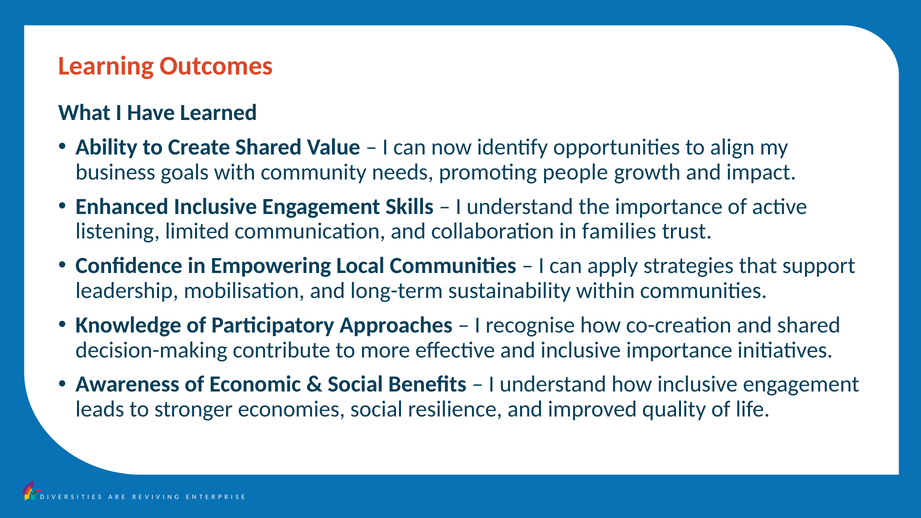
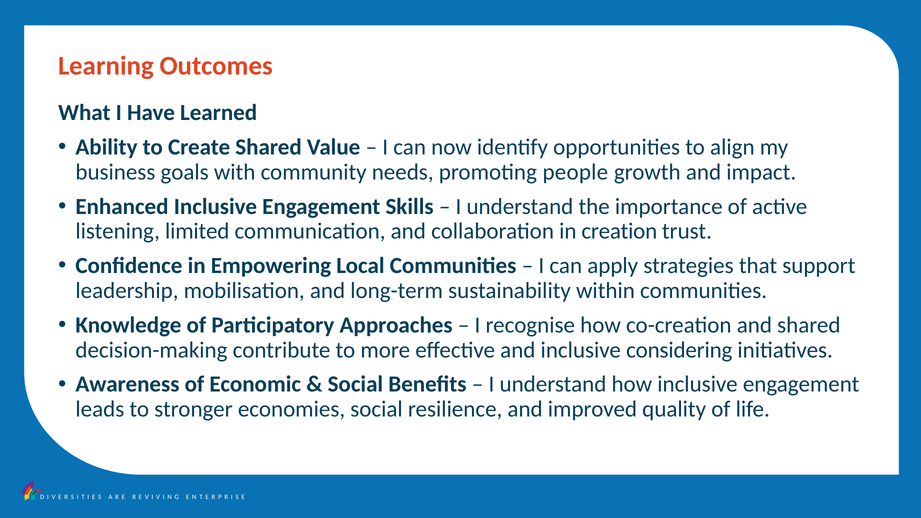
families: families -> creation
inclusive importance: importance -> considering
